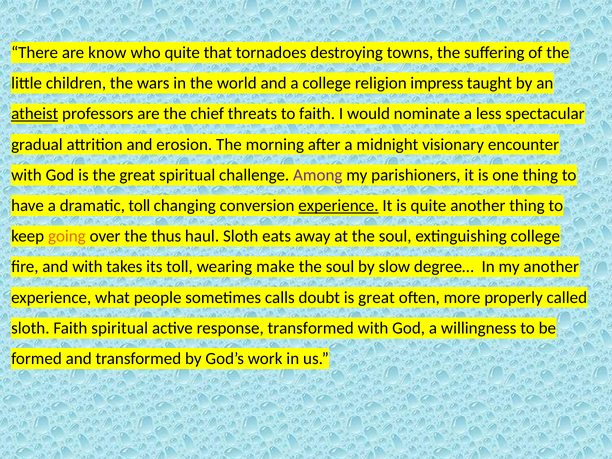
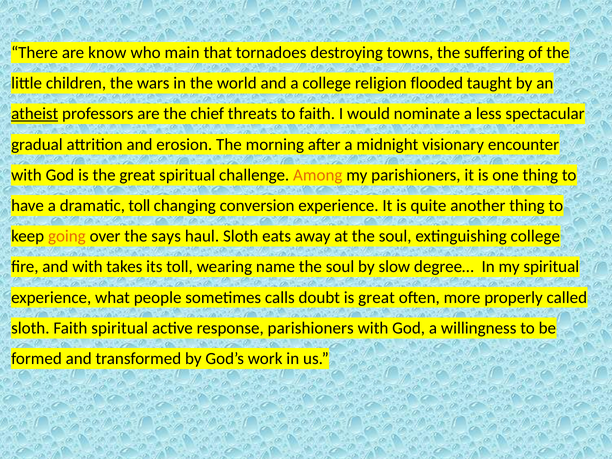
who quite: quite -> main
impress: impress -> flooded
Among colour: purple -> orange
experience at (338, 206) underline: present -> none
thus: thus -> says
make: make -> name
my another: another -> spiritual
response transformed: transformed -> parishioners
